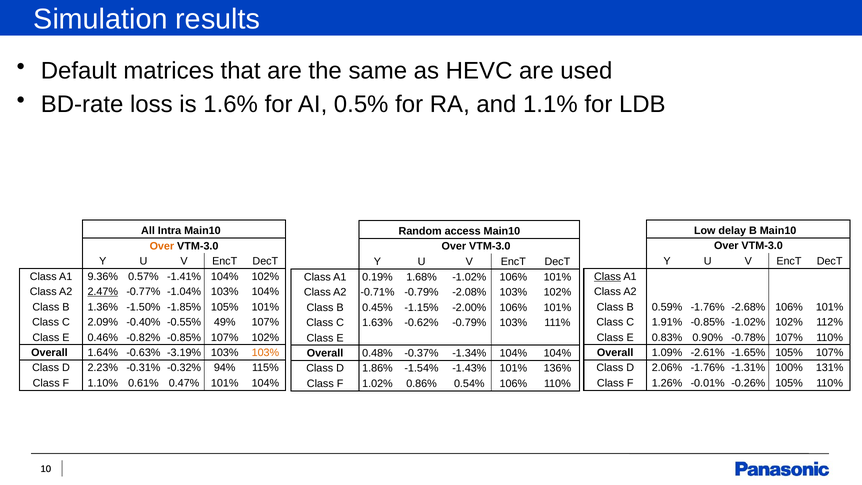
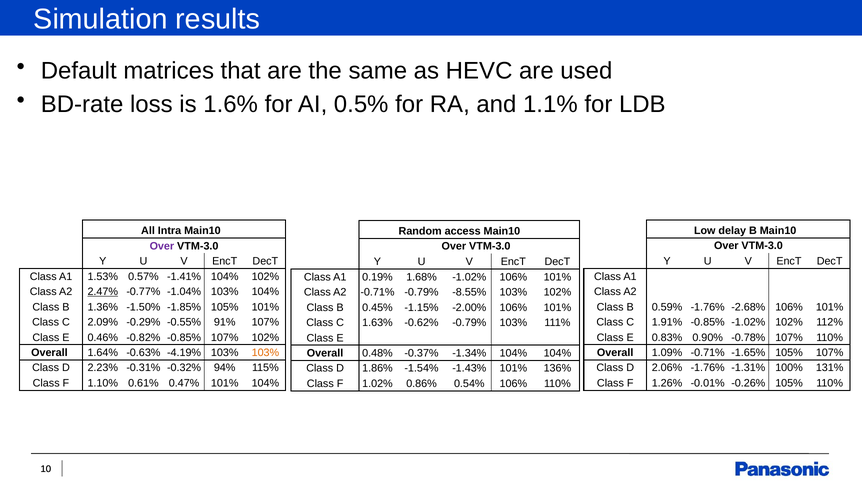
Over at (162, 246) colour: orange -> purple
9.36%: 9.36% -> 1.53%
Class at (608, 276) underline: present -> none
-2.08%: -2.08% -> -8.55%
-0.40%: -0.40% -> -0.29%
49%: 49% -> 91%
-3.19%: -3.19% -> -4.19%
1.09% -2.61%: -2.61% -> -0.71%
